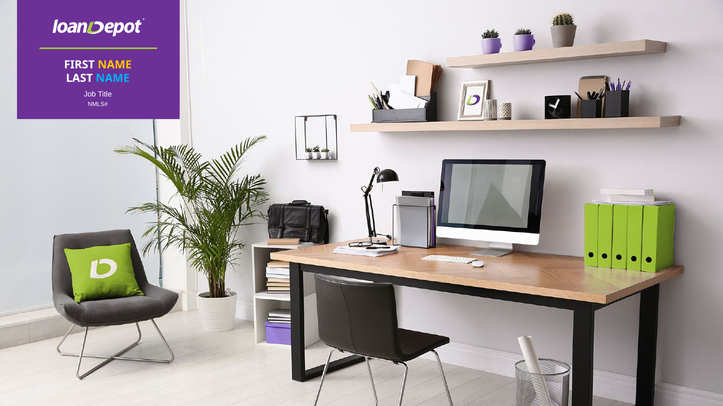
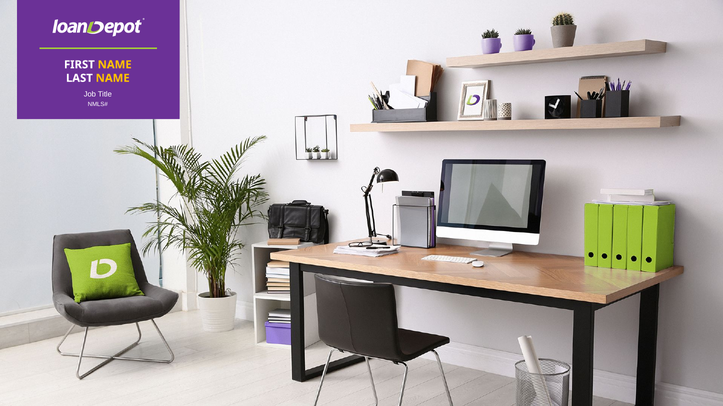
NAME at (113, 78) colour: light blue -> yellow
